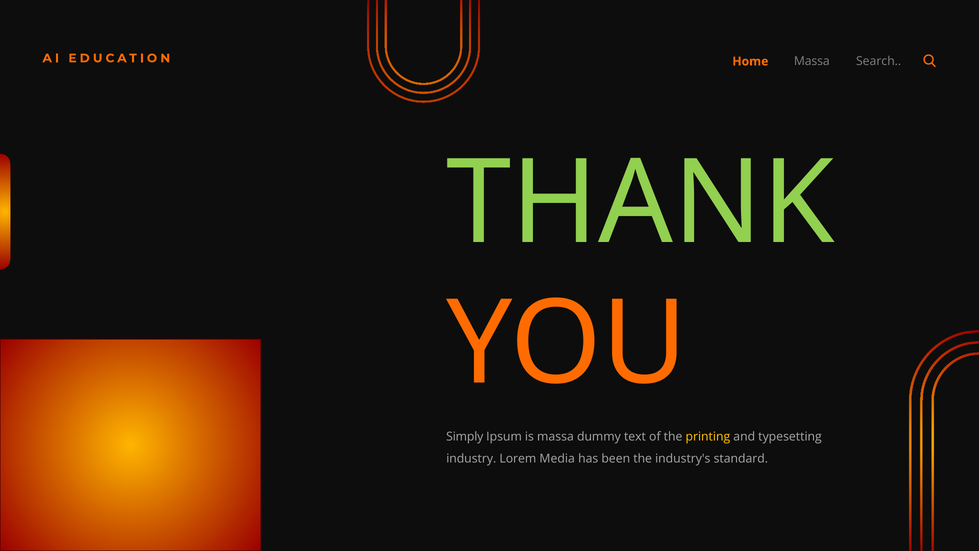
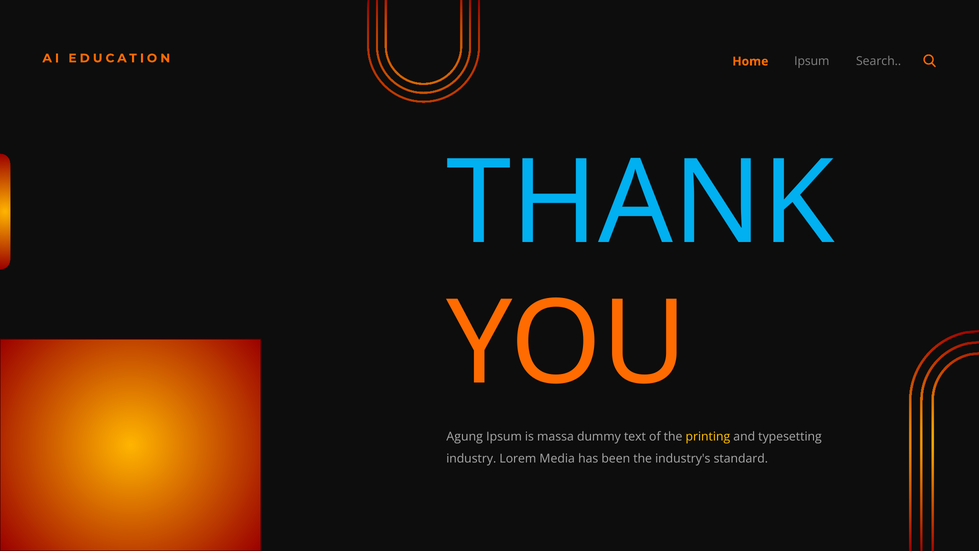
Home Massa: Massa -> Ipsum
THANK colour: light green -> light blue
Simply: Simply -> Agung
